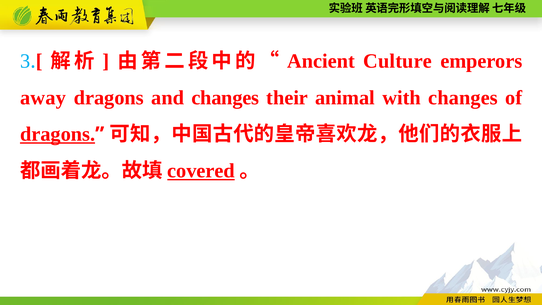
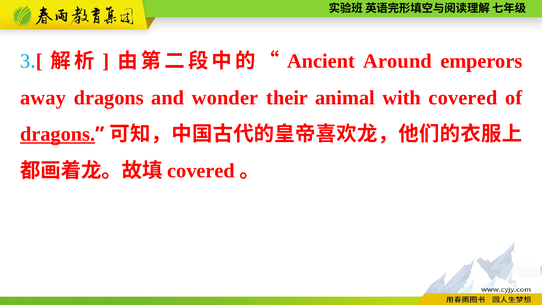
Culture: Culture -> Around
and changes: changes -> wonder
with changes: changes -> covered
covered at (201, 171) underline: present -> none
